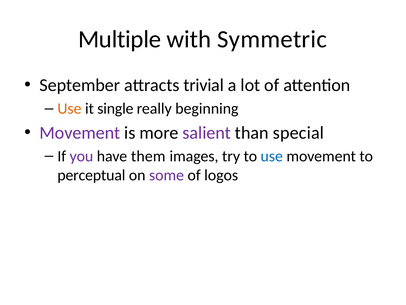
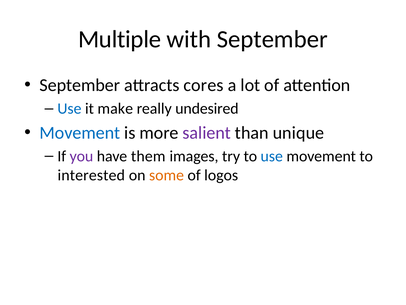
with Symmetric: Symmetric -> September
trivial: trivial -> cores
Use at (69, 108) colour: orange -> blue
single: single -> make
beginning: beginning -> undesired
Movement at (80, 133) colour: purple -> blue
special: special -> unique
perceptual: perceptual -> interested
some colour: purple -> orange
